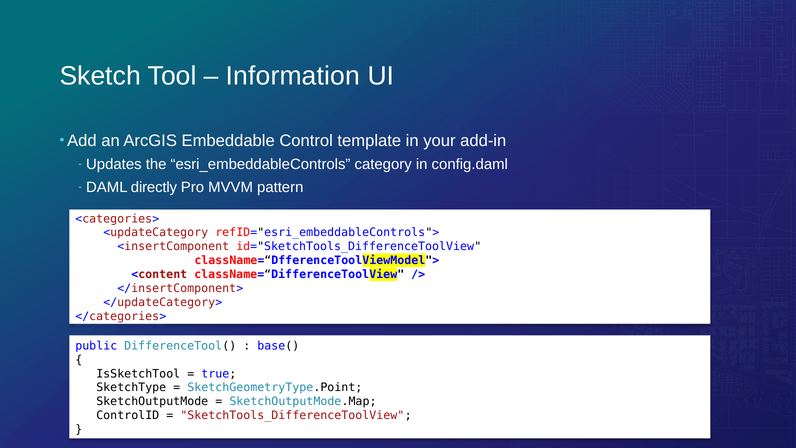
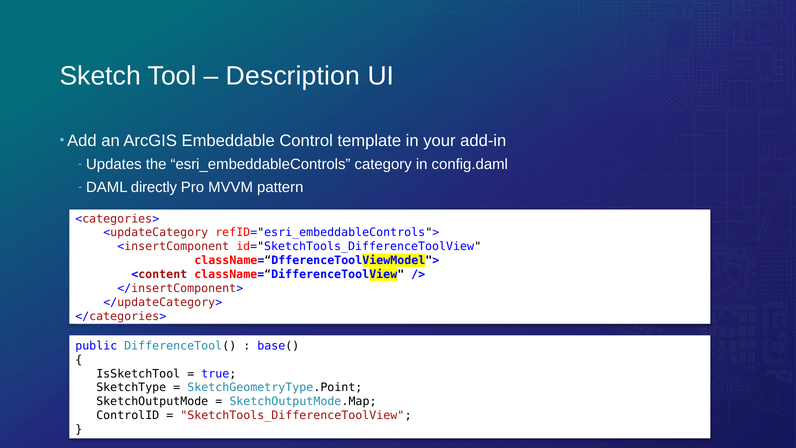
Information: Information -> Description
